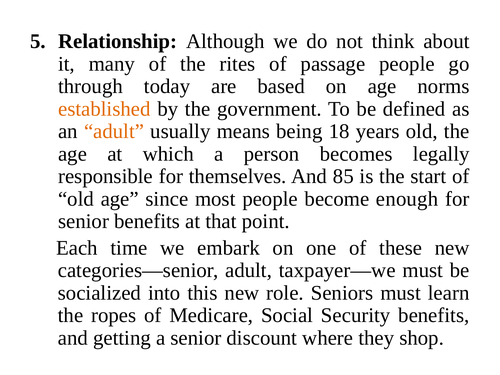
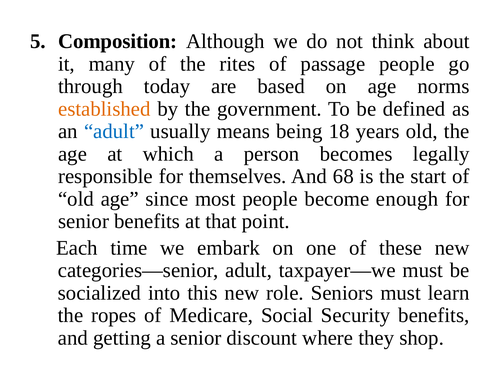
Relationship: Relationship -> Composition
adult at (114, 131) colour: orange -> blue
85: 85 -> 68
